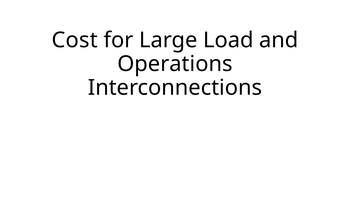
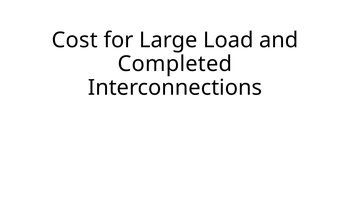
Operations: Operations -> Completed
